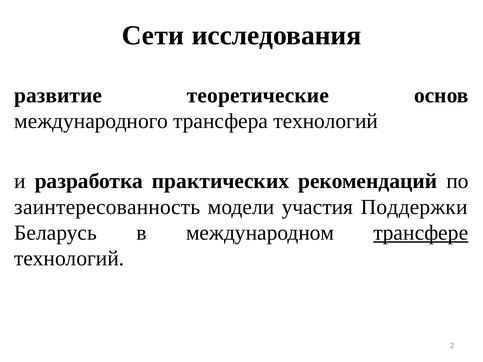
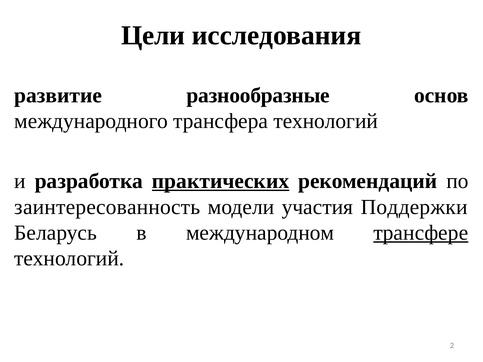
Сети: Сети -> Цели
теоретические: теоретические -> разнообразные
практических underline: none -> present
